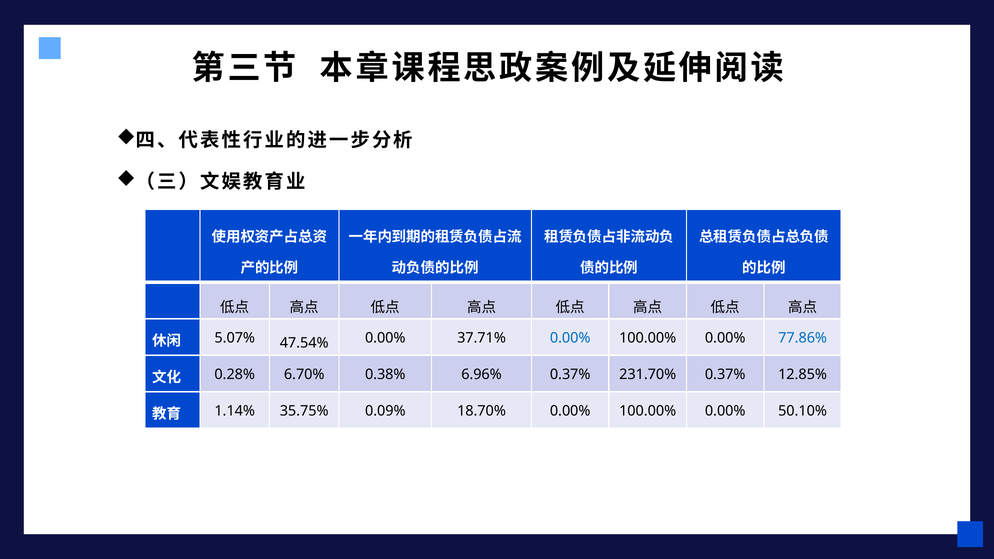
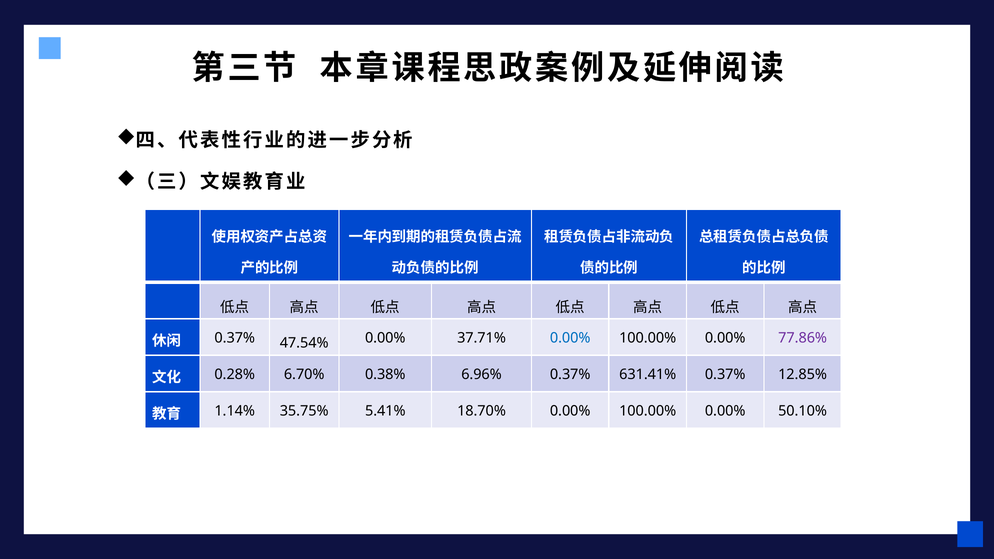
5.07% at (235, 338): 5.07% -> 0.37%
77.86% colour: blue -> purple
231.70%: 231.70% -> 631.41%
0.09%: 0.09% -> 5.41%
